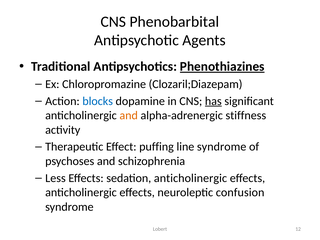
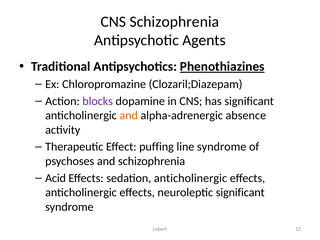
CNS Phenobarbital: Phenobarbital -> Schizophrenia
blocks colour: blue -> purple
has underline: present -> none
stiffness: stiffness -> absence
Less: Less -> Acid
neuroleptic confusion: confusion -> significant
